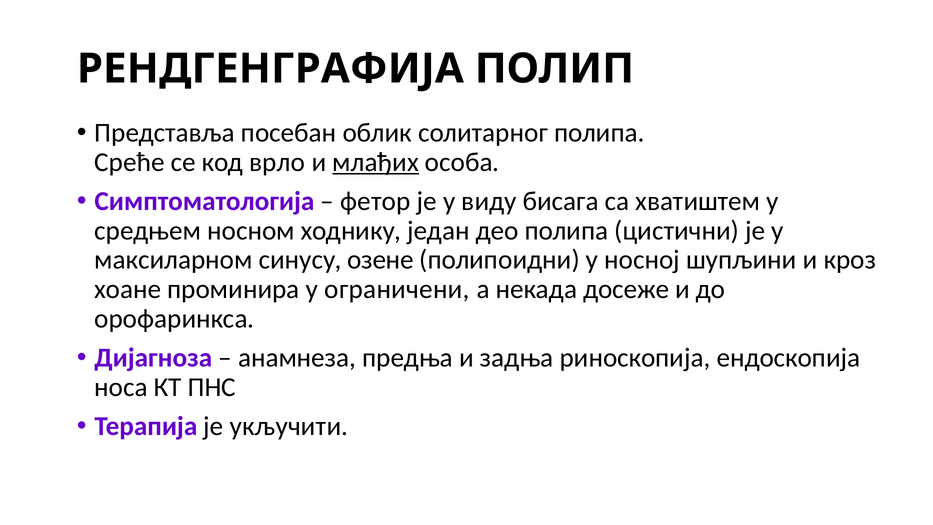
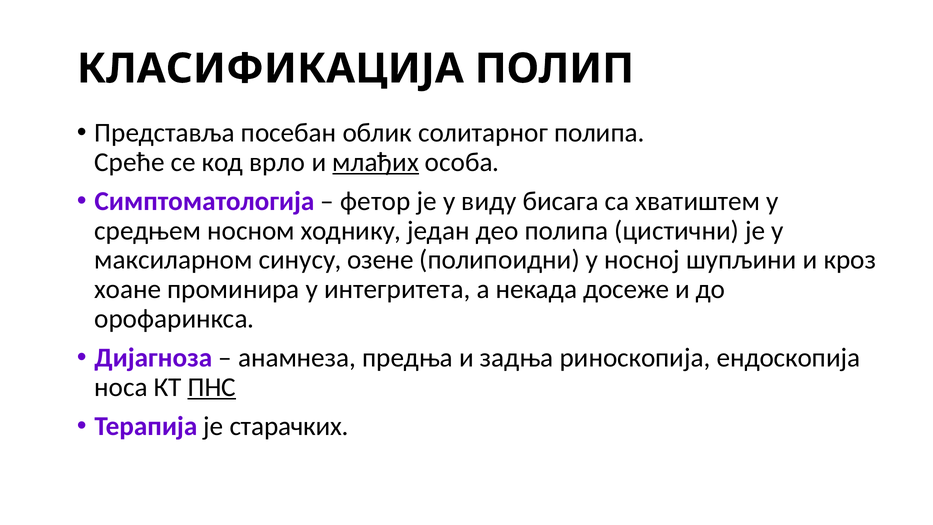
РЕНДГЕНГРАФИЈА: РЕНДГЕНГРАФИЈА -> КЛАСИФИКАЦИЈА
ограничени: ограничени -> интегритета
ПНС underline: none -> present
укључити: укључити -> старачких
